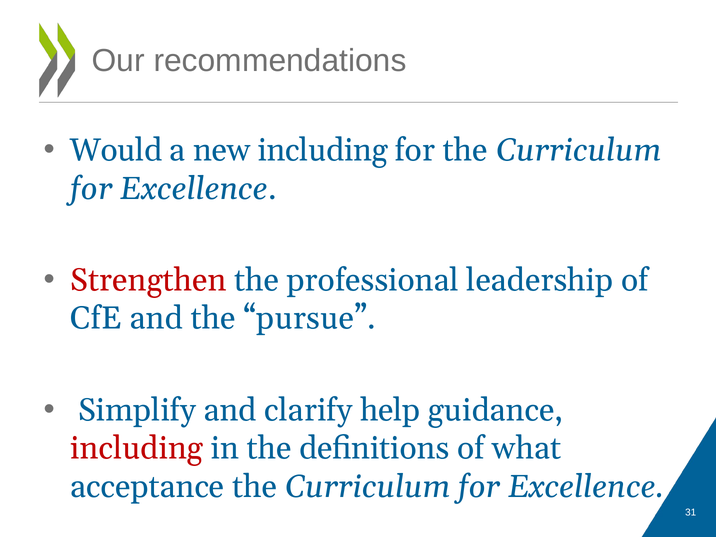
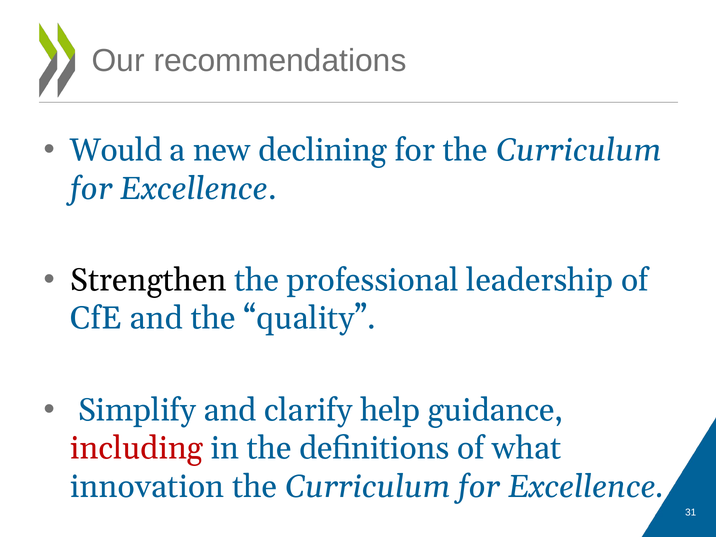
new including: including -> declining
Strengthen colour: red -> black
pursue: pursue -> quality
acceptance: acceptance -> innovation
